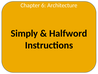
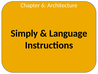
Halfword: Halfword -> Language
